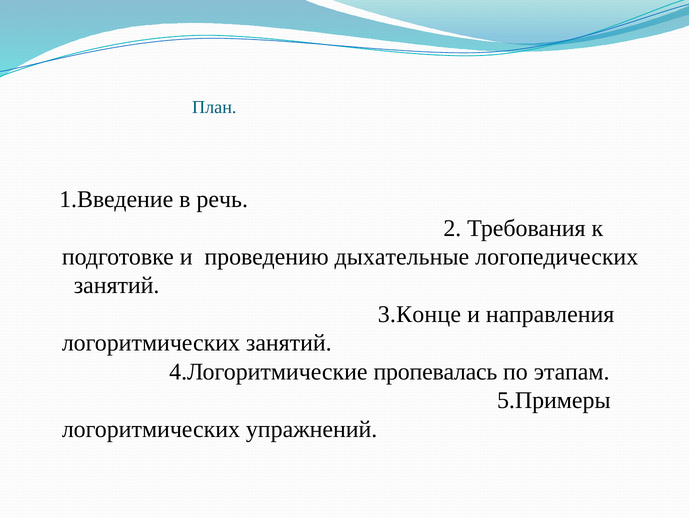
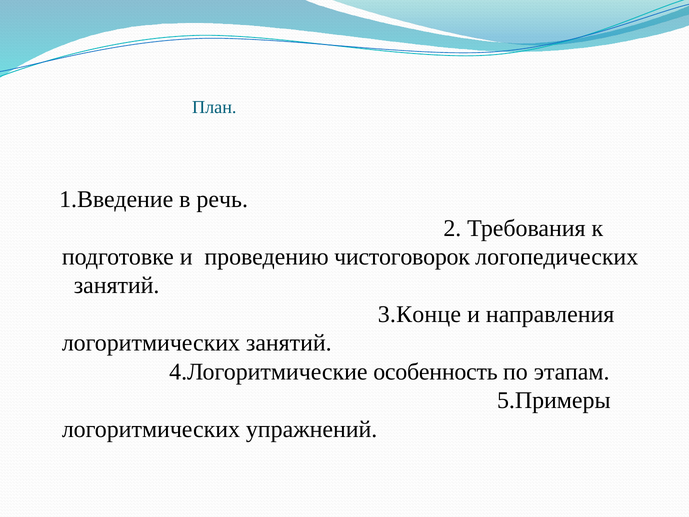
дыхательные: дыхательные -> чистоговорок
пропевалась: пропевалась -> особенность
